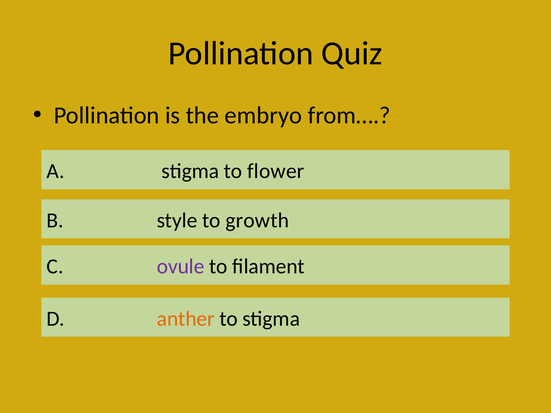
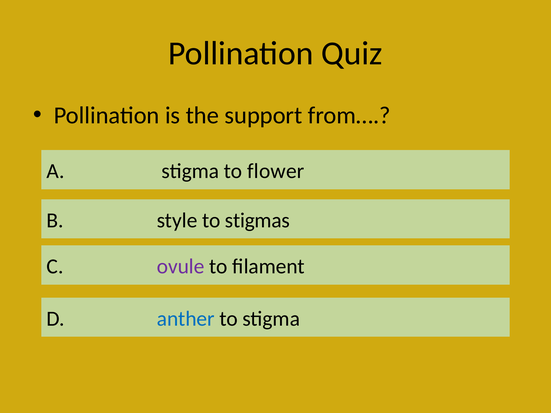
embryo: embryo -> support
growth: growth -> stigmas
anther colour: orange -> blue
